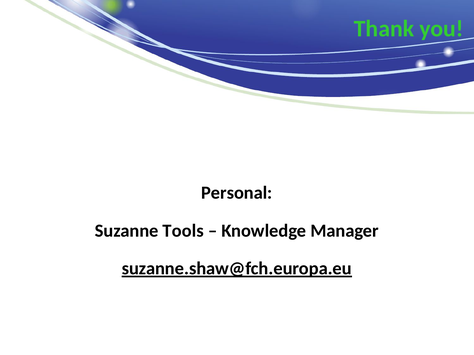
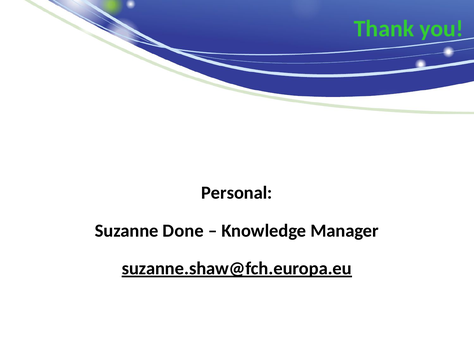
Tools: Tools -> Done
